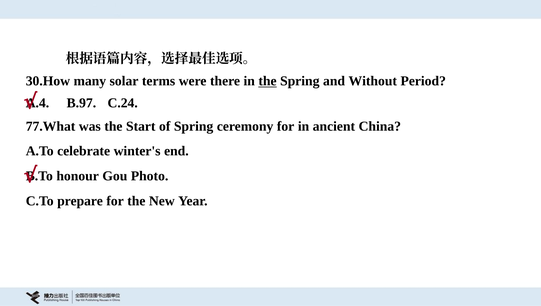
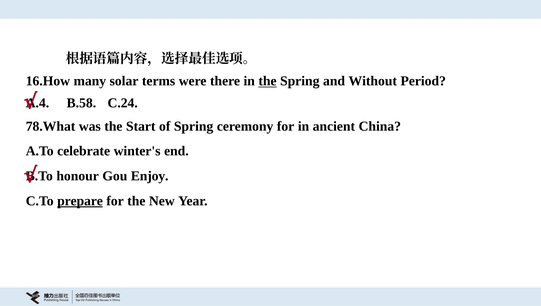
30.How: 30.How -> 16.How
B.97: B.97 -> B.58
77.What: 77.What -> 78.What
Photo: Photo -> Enjoy
prepare underline: none -> present
